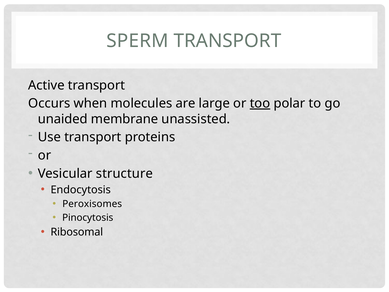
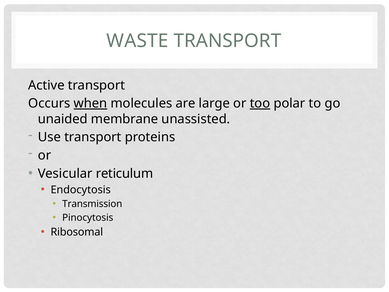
SPERM: SPERM -> WASTE
when underline: none -> present
structure: structure -> reticulum
Peroxisomes: Peroxisomes -> Transmission
